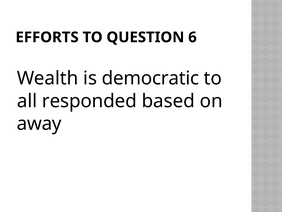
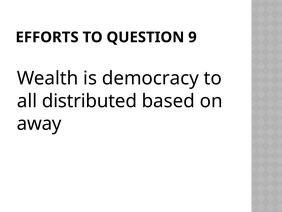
6: 6 -> 9
democratic: democratic -> democracy
responded: responded -> distributed
